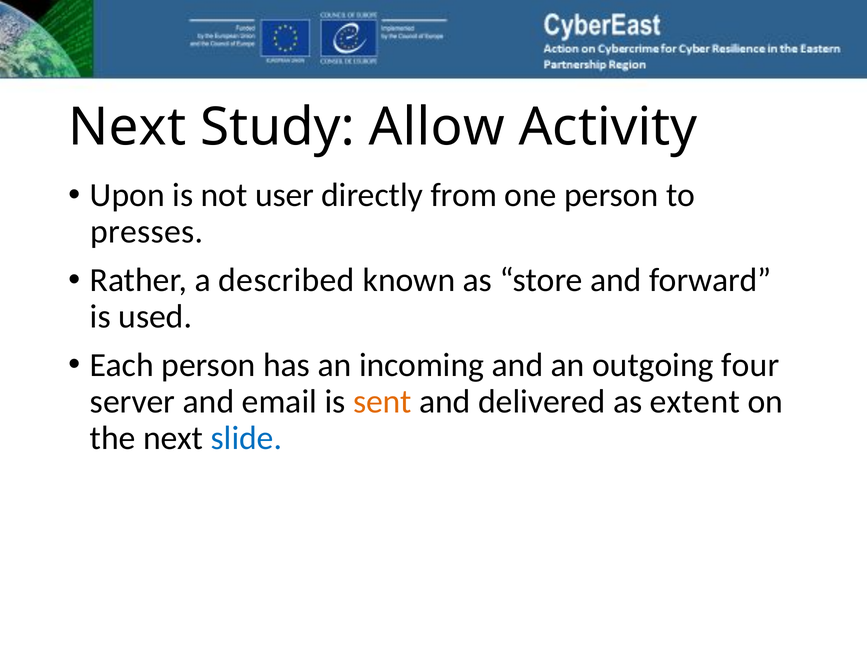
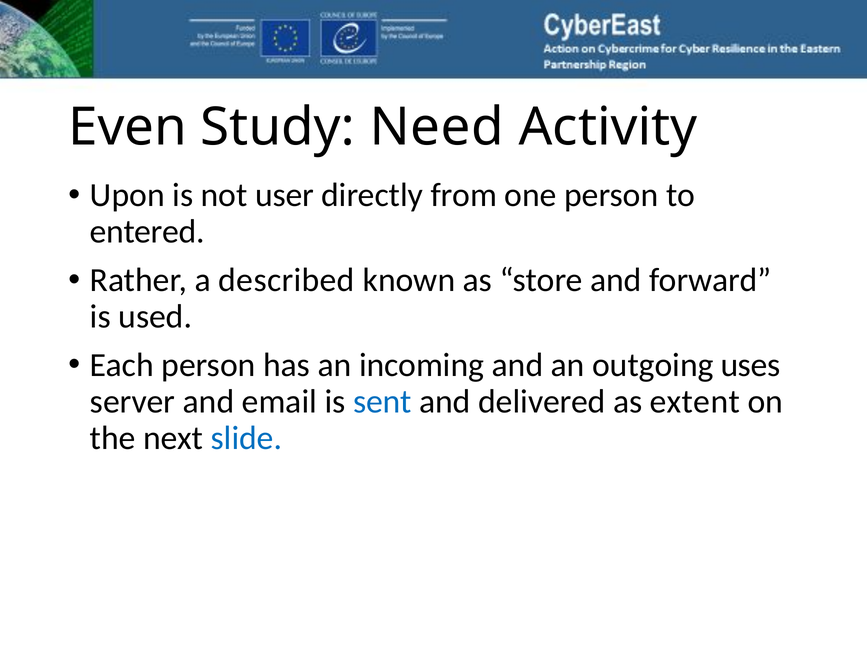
Next at (127, 127): Next -> Even
Allow: Allow -> Need
presses: presses -> entered
four: four -> uses
sent colour: orange -> blue
